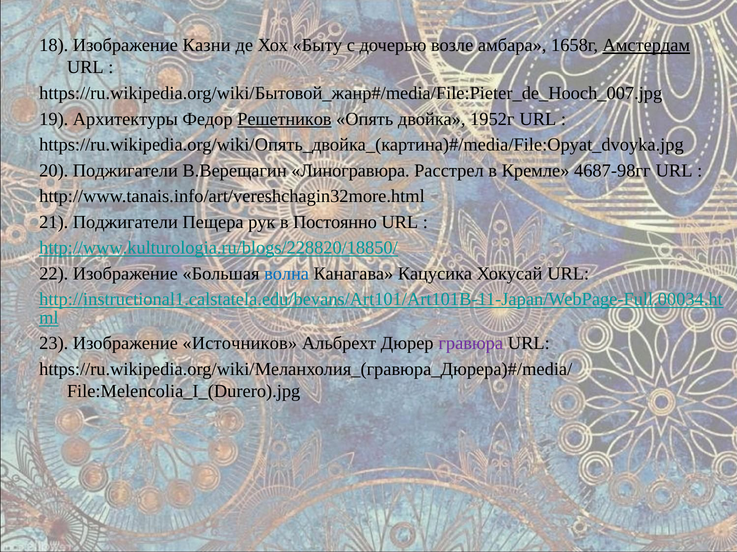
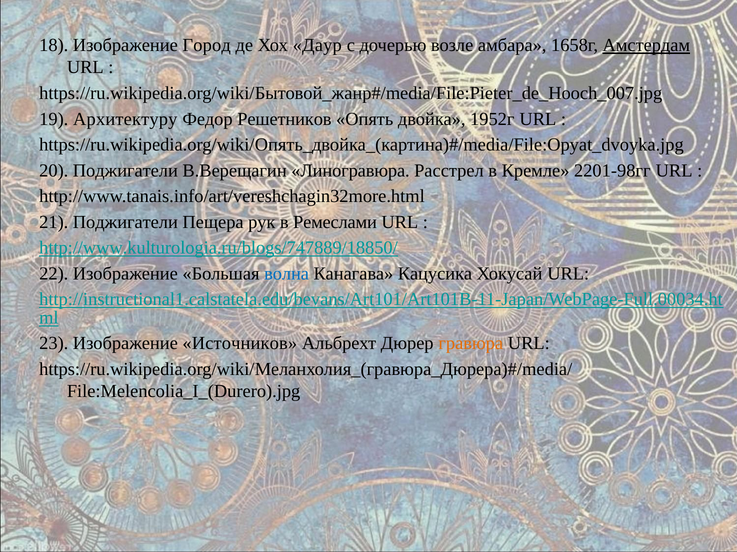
Казни: Казни -> Город
Быту: Быту -> Даур
Архитектуры: Архитектуры -> Архитектуру
Решетников underline: present -> none
4687-98гг: 4687-98гг -> 2201-98гг
Постоянно: Постоянно -> Ремеслами
http://www.kulturologia.ru/blogs/228820/18850/: http://www.kulturologia.ru/blogs/228820/18850/ -> http://www.kulturologia.ru/blogs/747889/18850/
гравюра colour: purple -> orange
